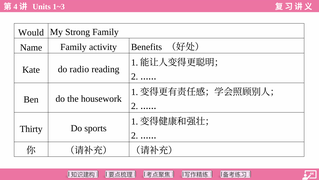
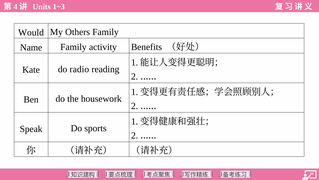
Strong: Strong -> Others
Thirty: Thirty -> Speak
